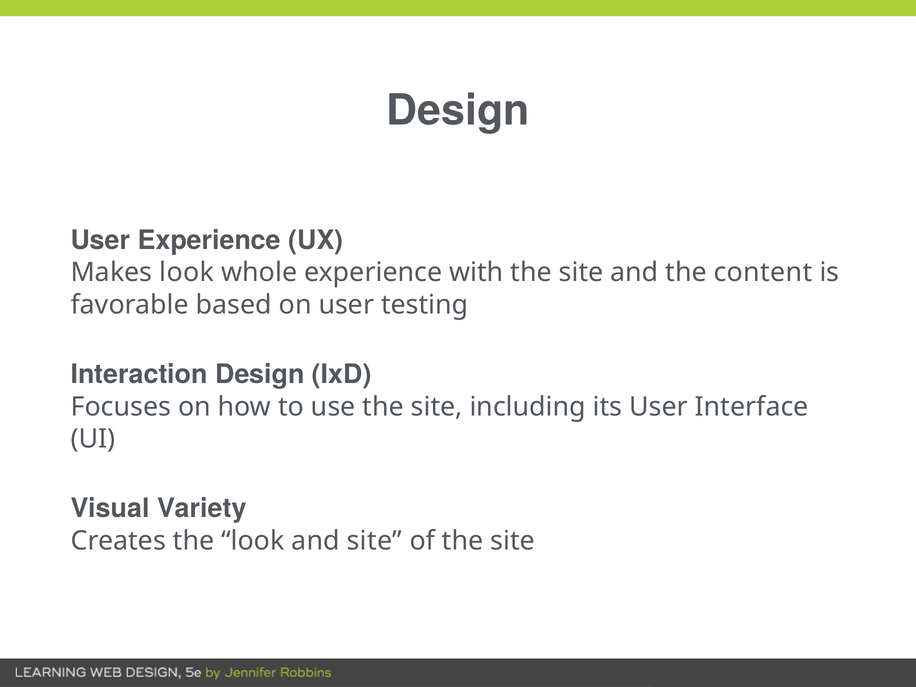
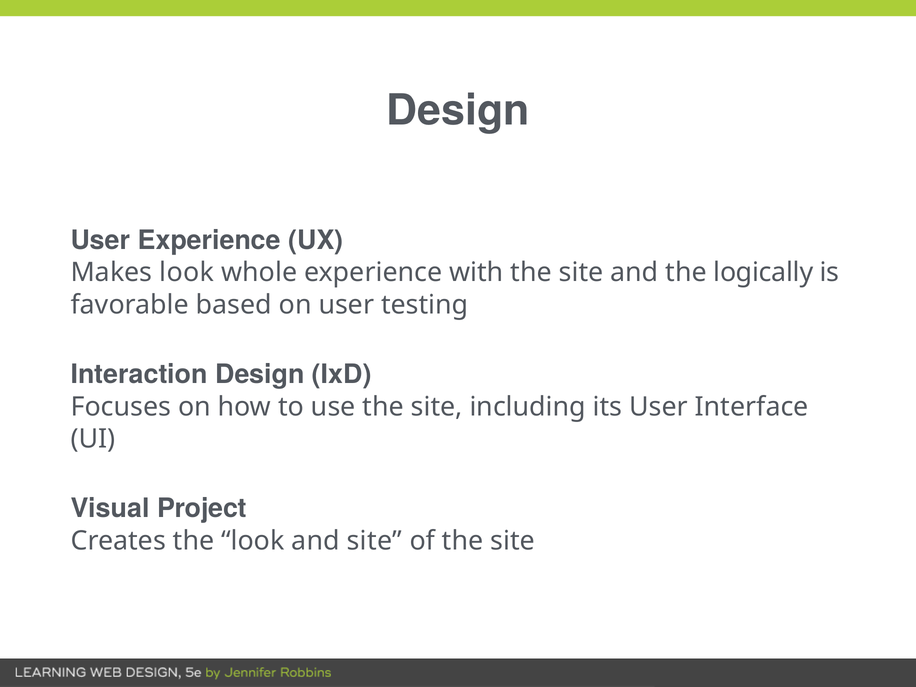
content: content -> logically
Variety: Variety -> Project
